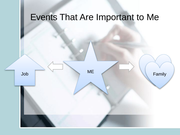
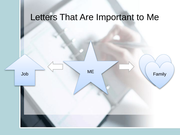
Events: Events -> Letters
